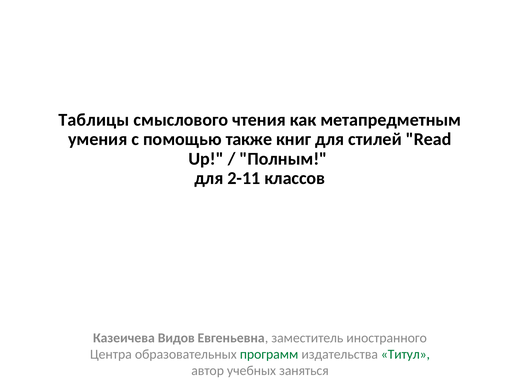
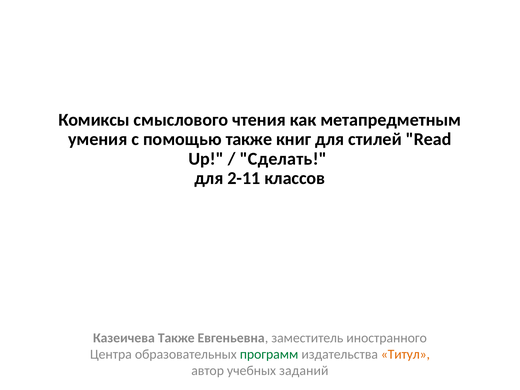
Таблицы: Таблицы -> Комиксы
Полным: Полным -> Сделать
Казеичева Видов: Видов -> Также
Титул colour: green -> orange
заняться: заняться -> заданий
